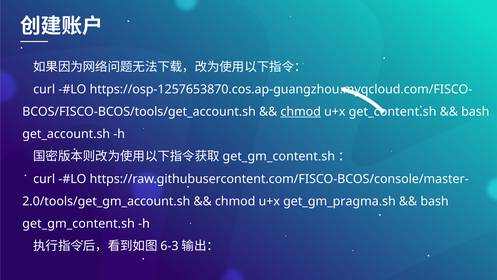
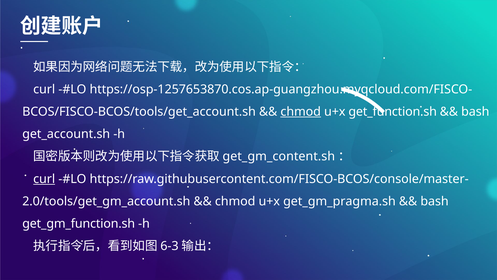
get_content.sh: get_content.sh -> get_function.sh
curl at (44, 179) underline: none -> present
get_gm_content.sh at (79, 223): get_gm_content.sh -> get_gm_function.sh
